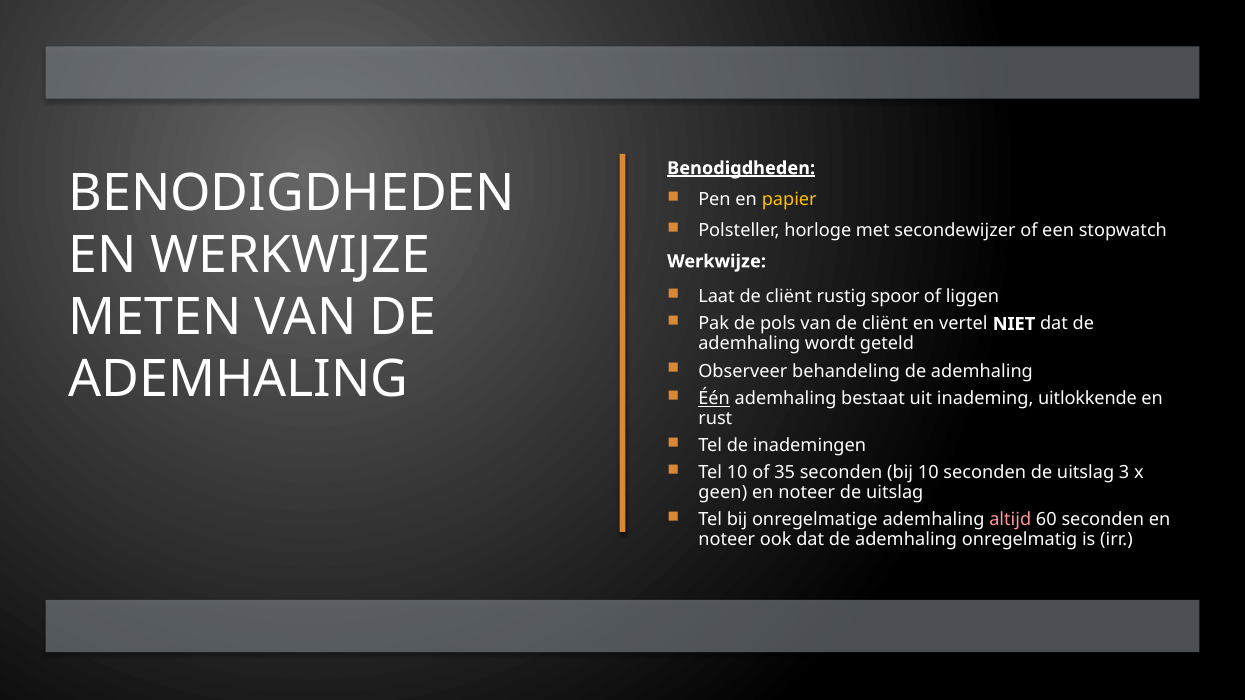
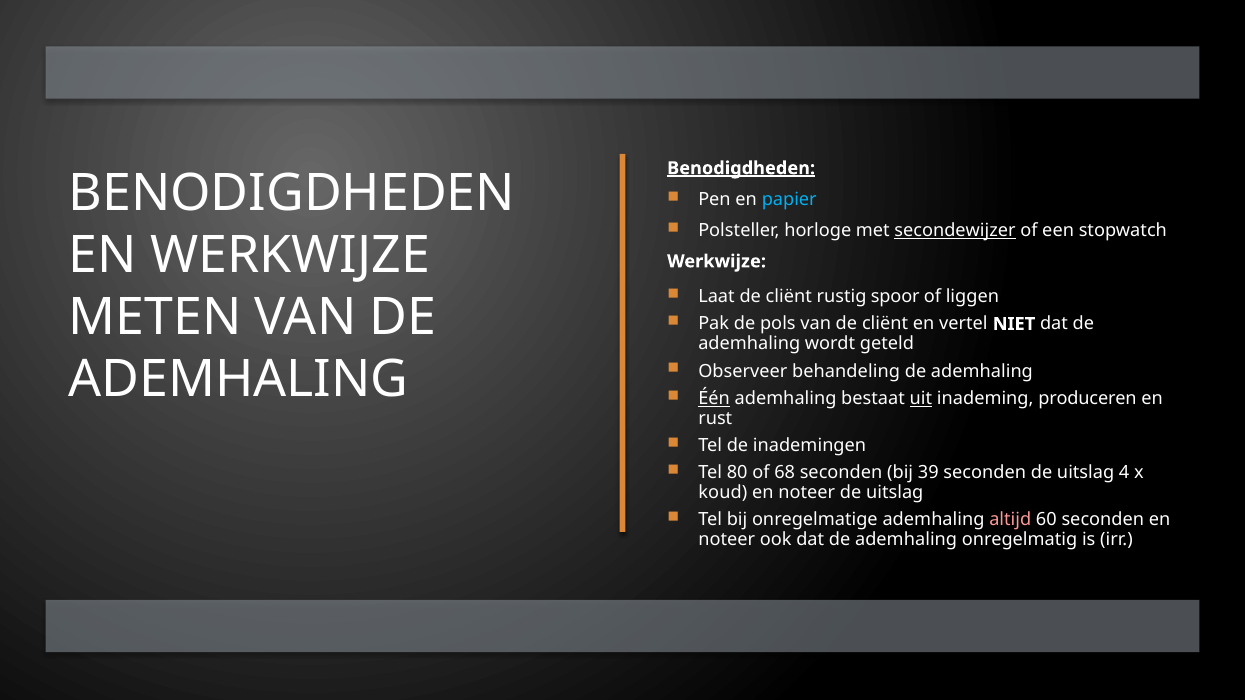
papier colour: yellow -> light blue
secondewijzer underline: none -> present
uit underline: none -> present
uitlokkende: uitlokkende -> produceren
Tel 10: 10 -> 80
35: 35 -> 68
bij 10: 10 -> 39
3: 3 -> 4
geen: geen -> koud
